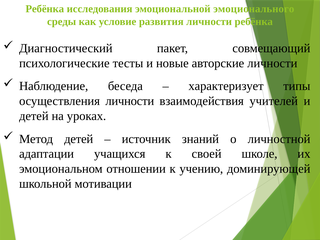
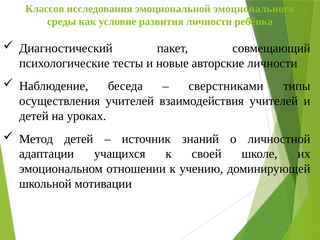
Ребёнка at (45, 9): Ребёнка -> Классов
характеризует: характеризует -> сверстниками
осуществления личности: личности -> учителей
